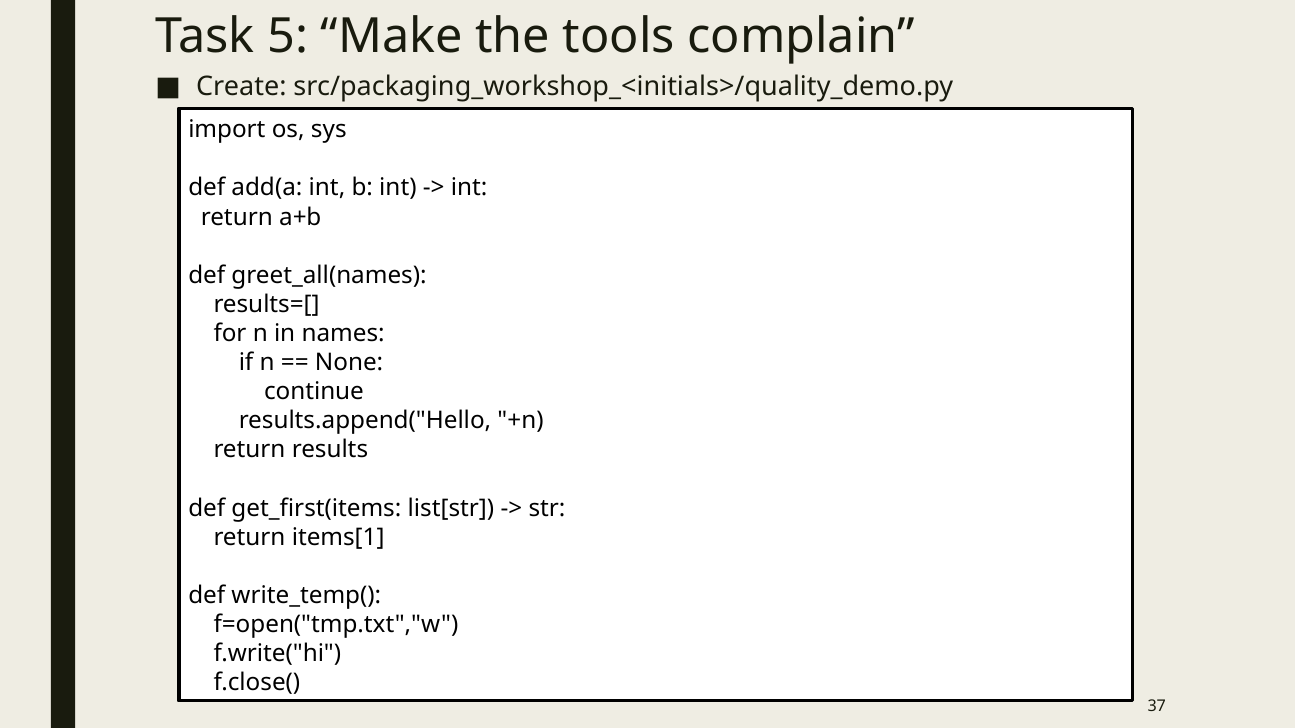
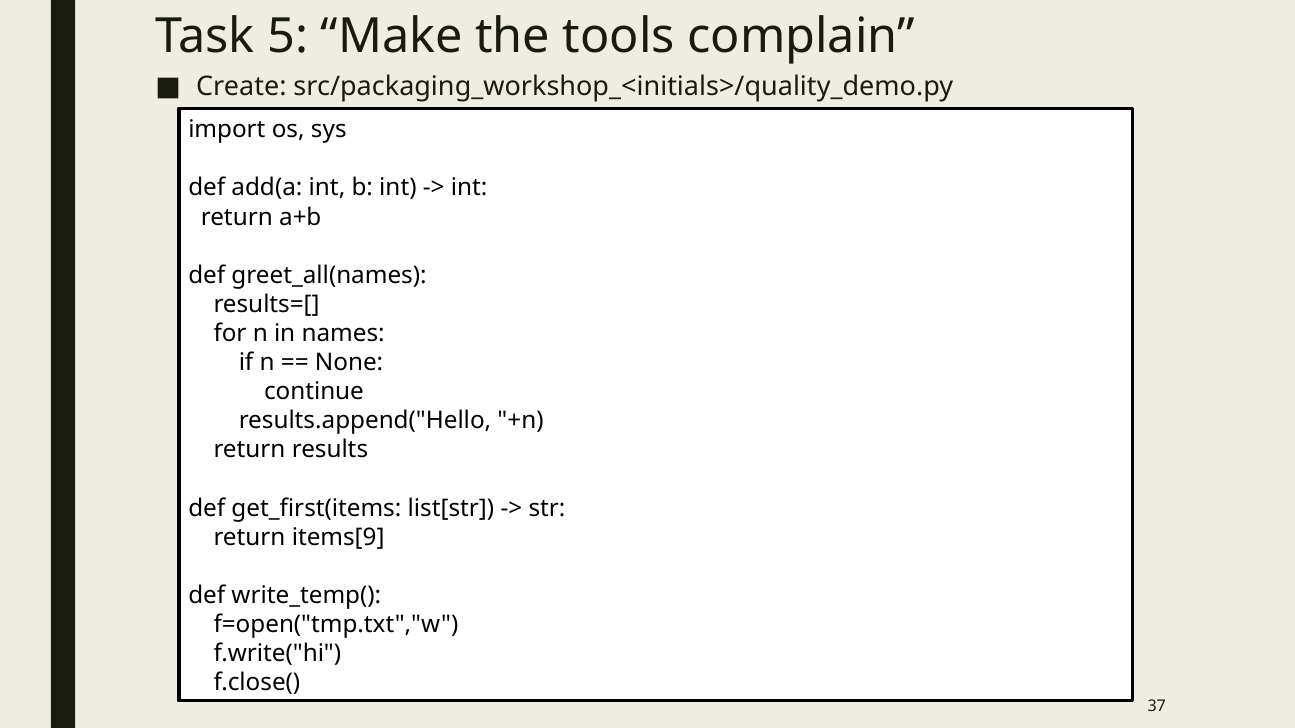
items[1: items[1 -> items[9
